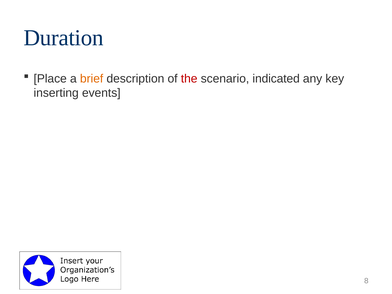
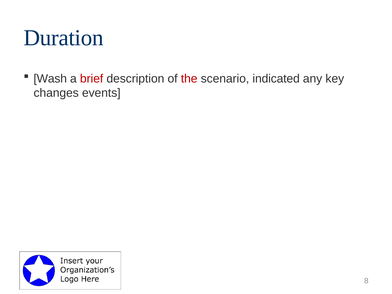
Place: Place -> Wash
brief colour: orange -> red
inserting: inserting -> changes
